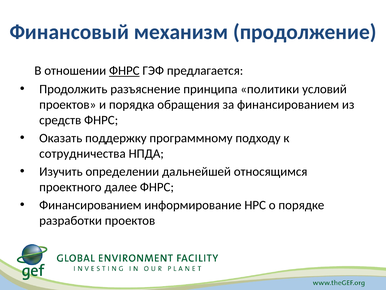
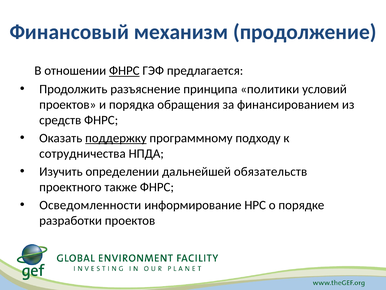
поддержку underline: none -> present
относящимся: относящимся -> обязательств
далее: далее -> также
Финансированием at (90, 205): Финансированием -> Осведомленности
